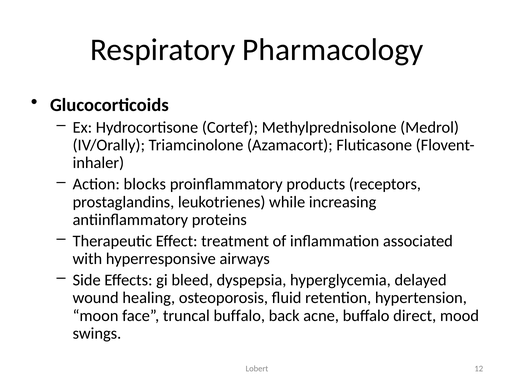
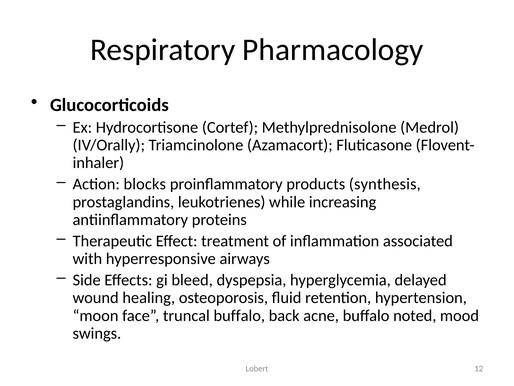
receptors: receptors -> synthesis
direct: direct -> noted
